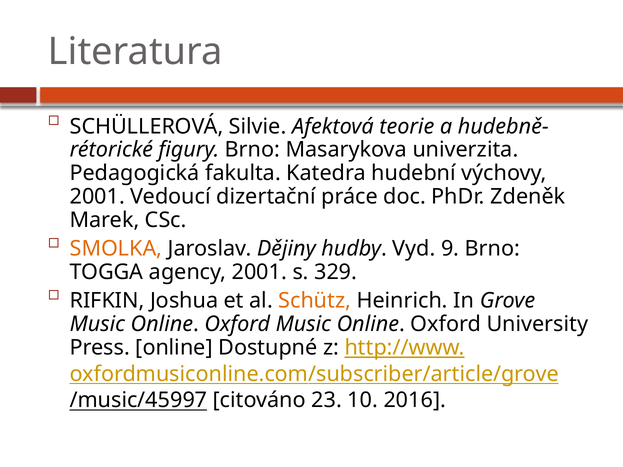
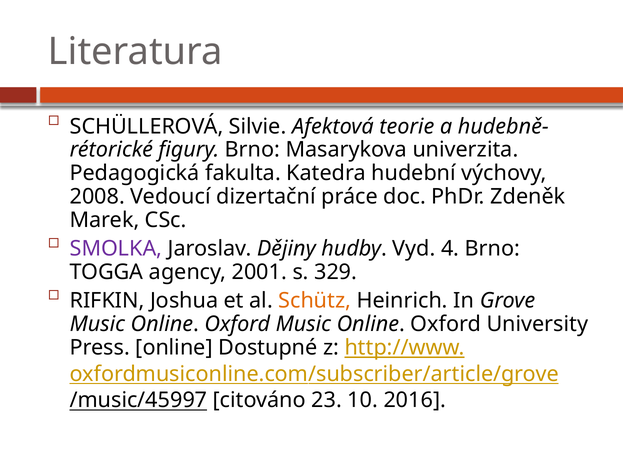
2001 at (97, 197): 2001 -> 2008
SMOLKA colour: orange -> purple
9: 9 -> 4
